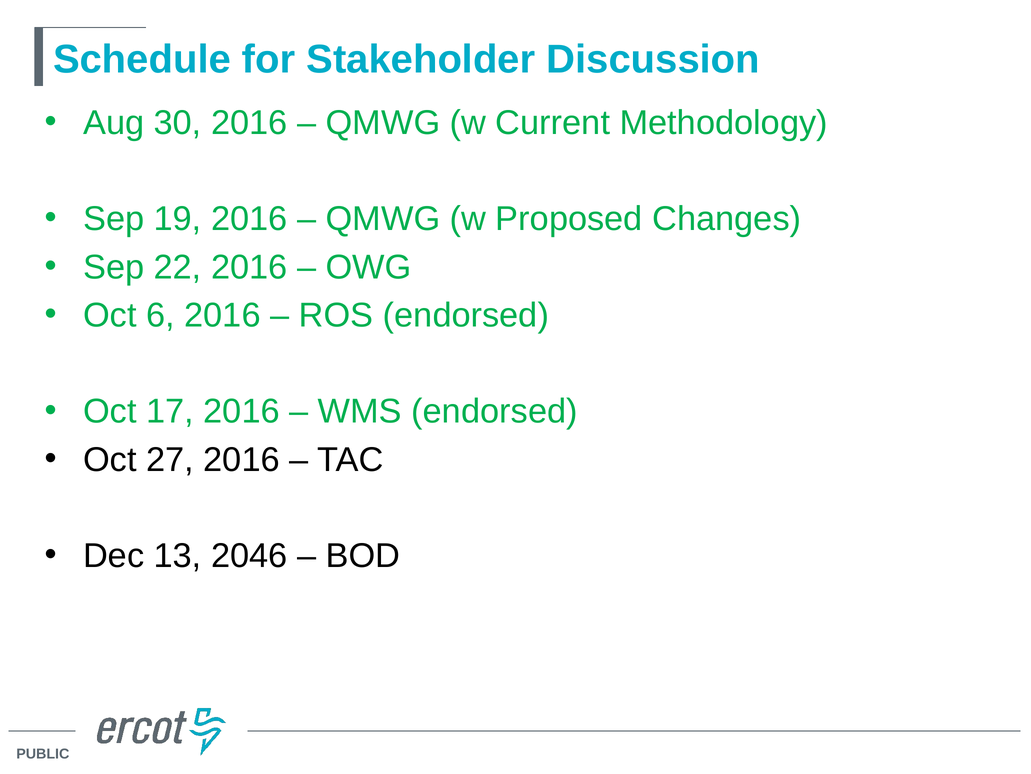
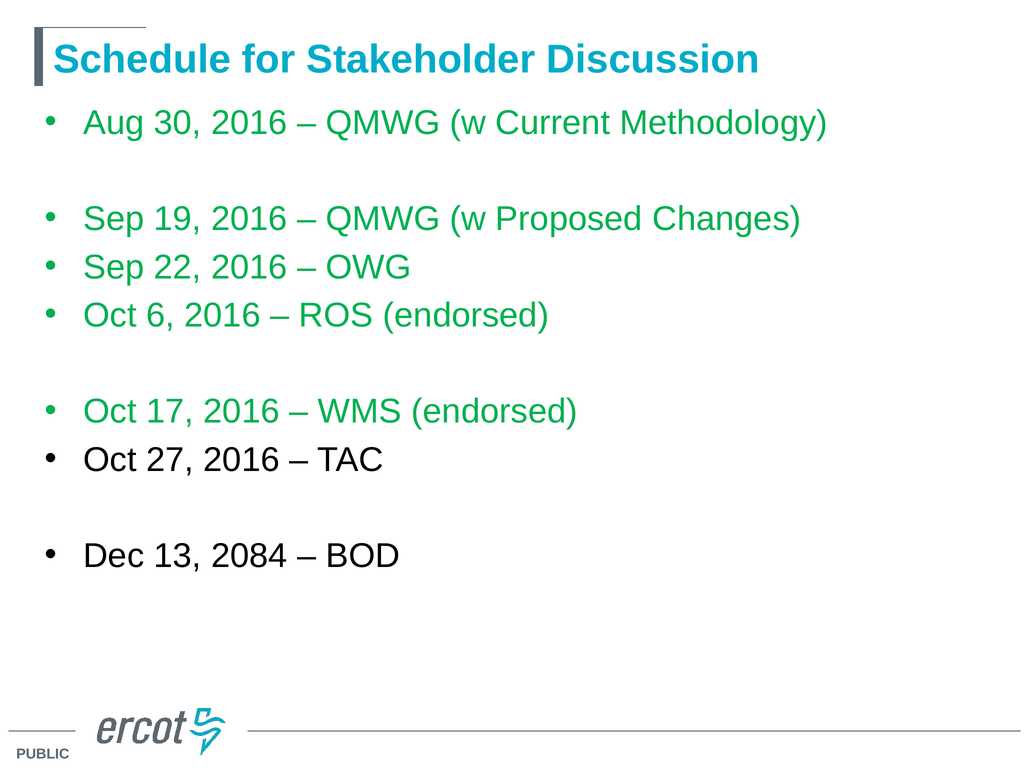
2046: 2046 -> 2084
